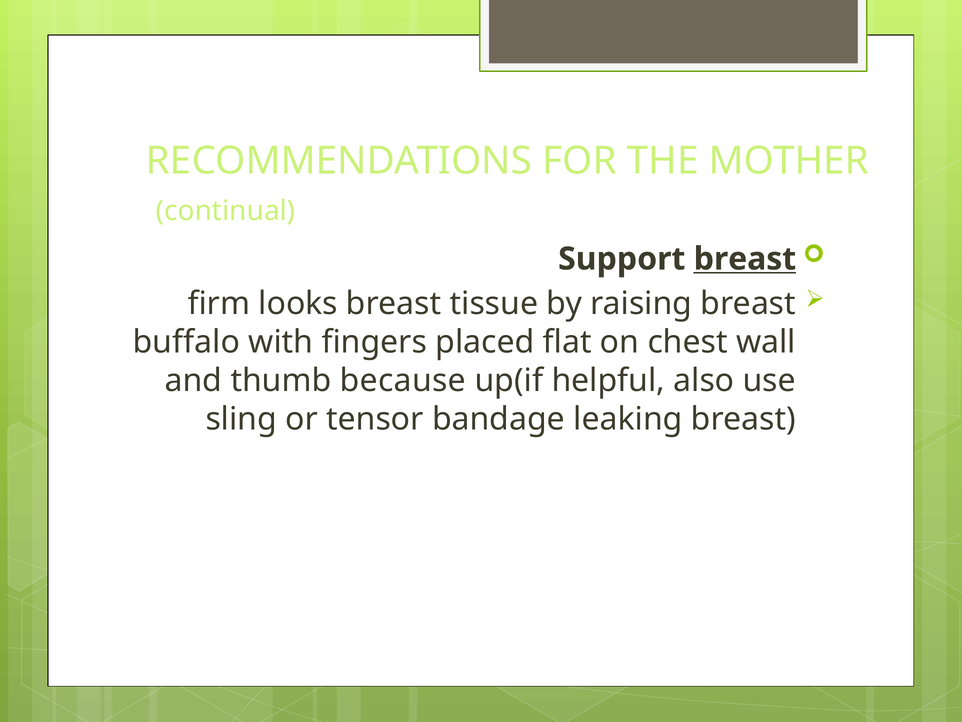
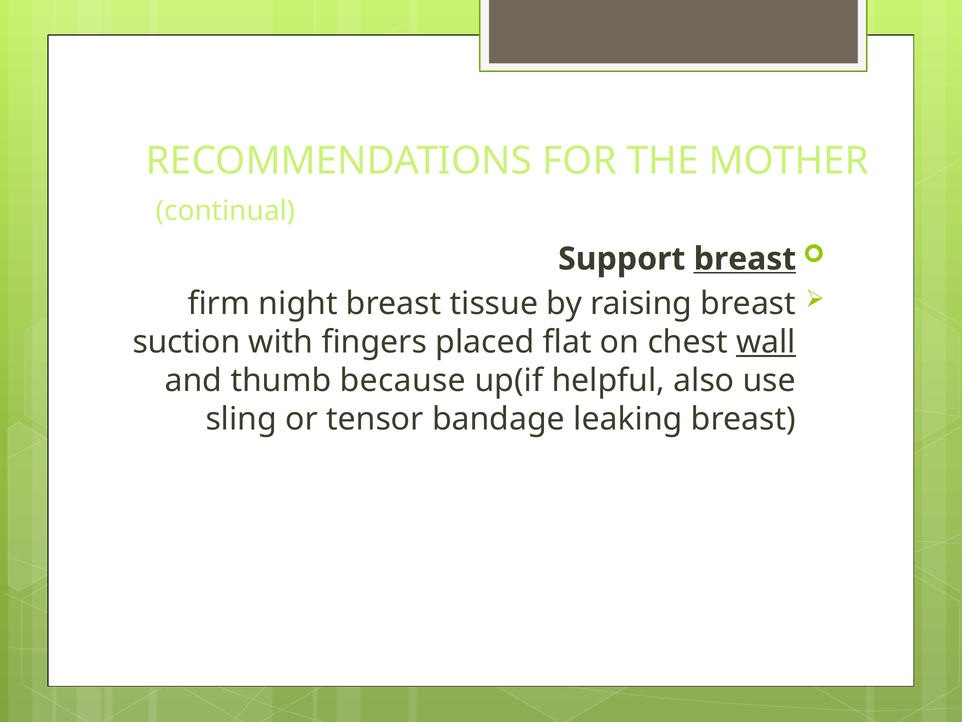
looks: looks -> night
buffalo: buffalo -> suction
wall underline: none -> present
